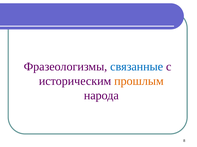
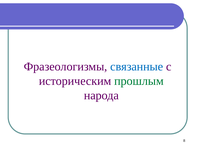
прошлым colour: orange -> green
